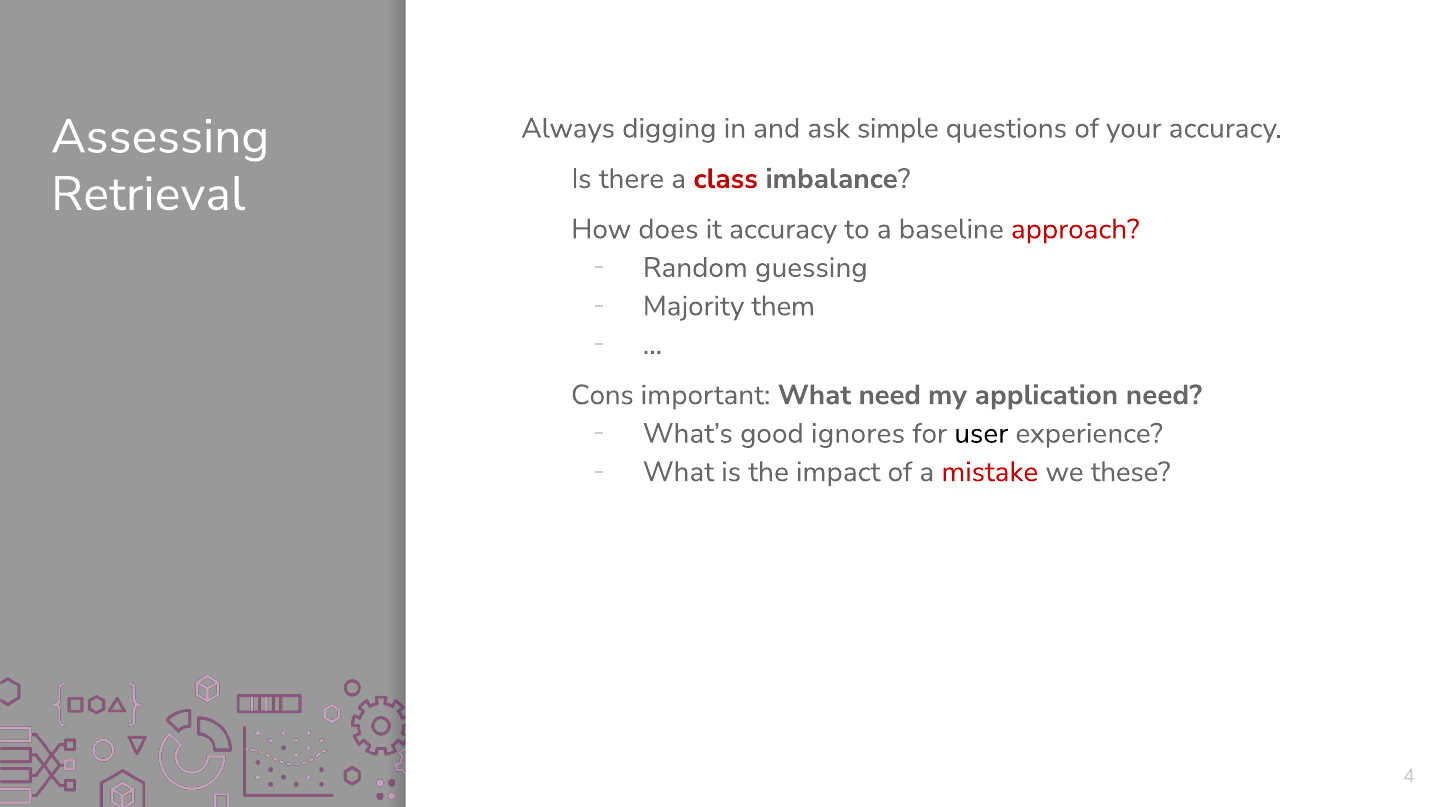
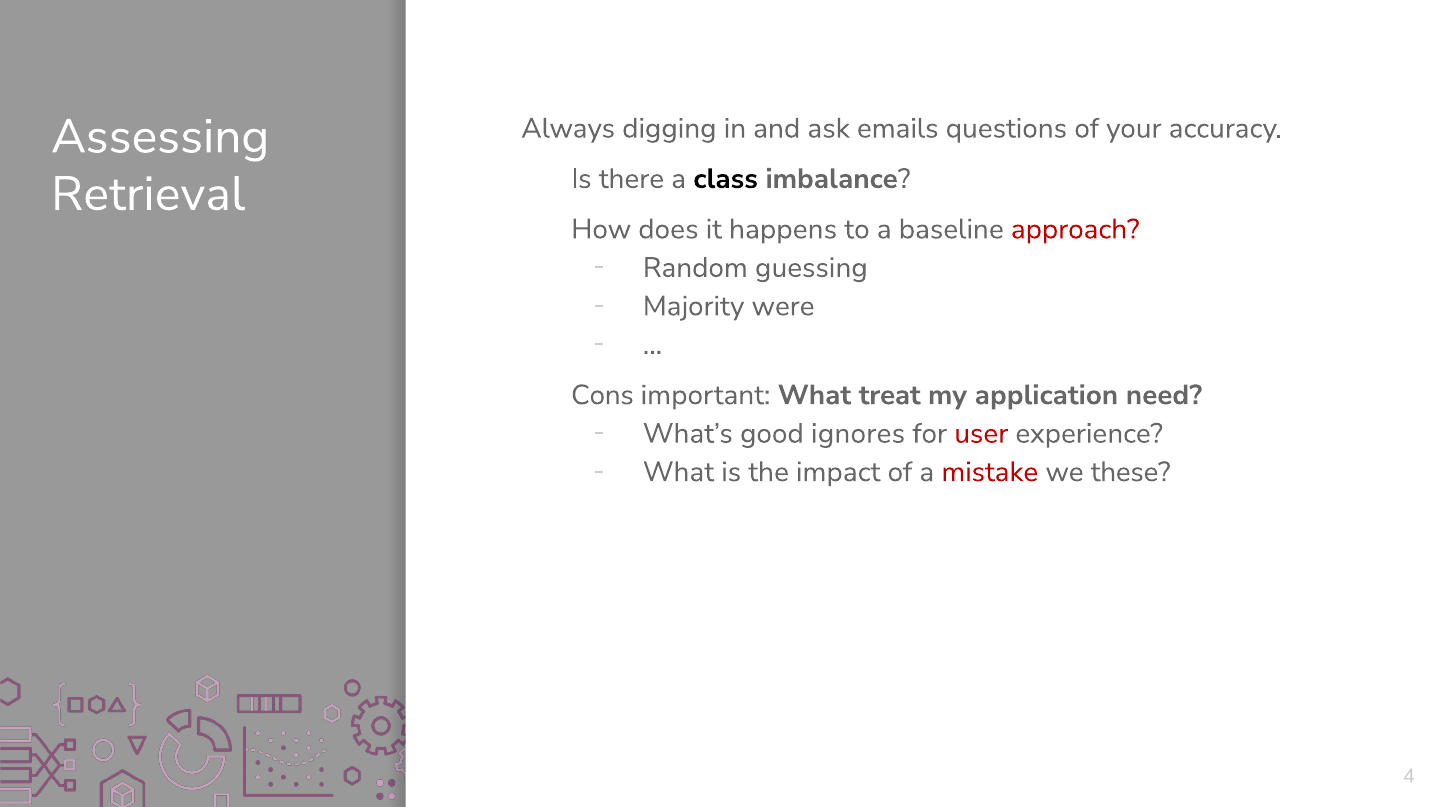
simple: simple -> emails
class colour: red -> black
it accuracy: accuracy -> happens
them: them -> were
What need: need -> treat
user colour: black -> red
